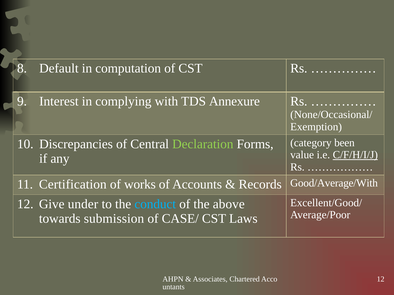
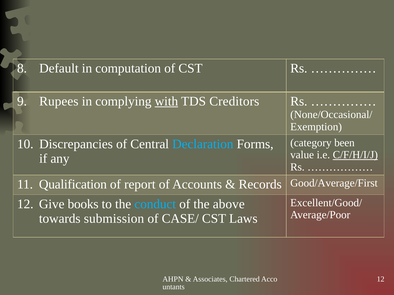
Interest: Interest -> Rupees
with underline: none -> present
Annexure: Annexure -> Creditors
Declaration colour: light green -> light blue
Certification: Certification -> Qualification
works: works -> report
Good/Average/With: Good/Average/With -> Good/Average/First
under: under -> books
